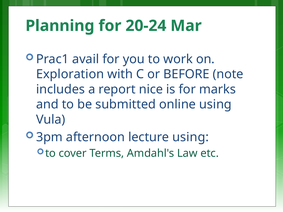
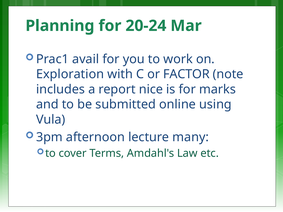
BEFORE: BEFORE -> FACTOR
lecture using: using -> many
